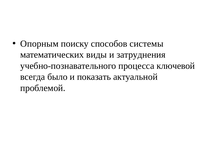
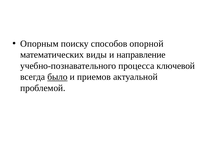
системы: системы -> опорной
затруднения: затруднения -> направление
было underline: none -> present
показать: показать -> приемов
